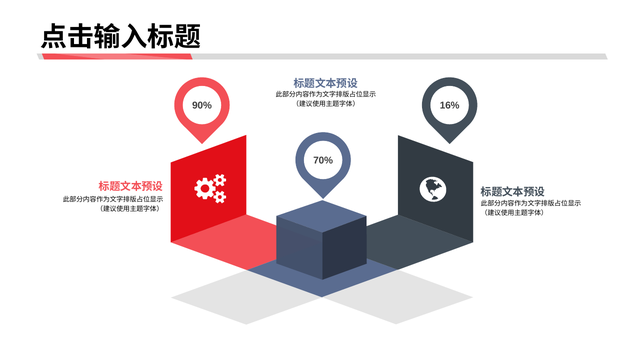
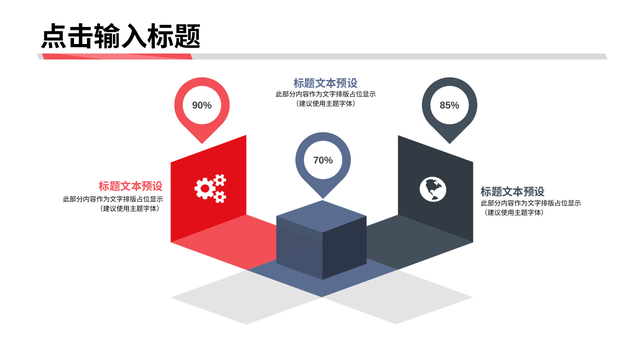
16%: 16% -> 85%
